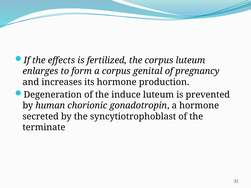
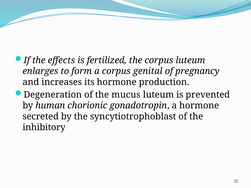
induce: induce -> mucus
terminate: terminate -> inhibitory
